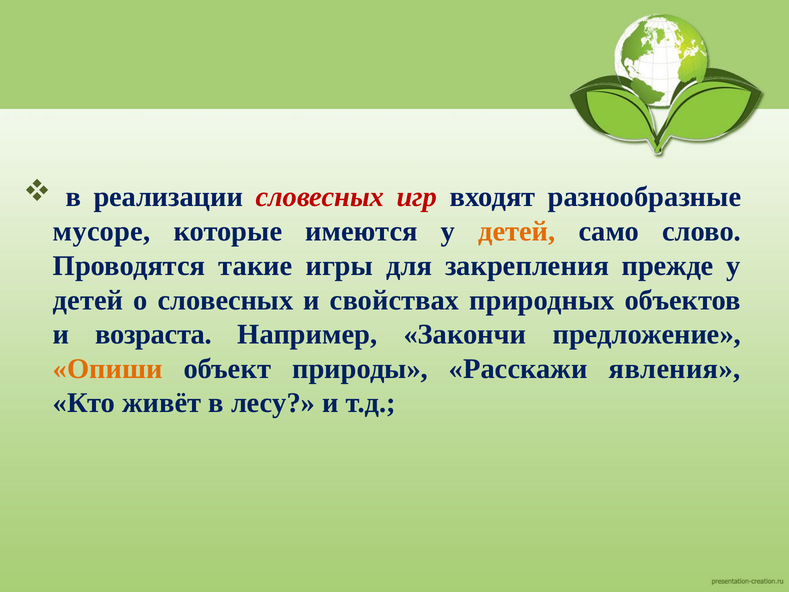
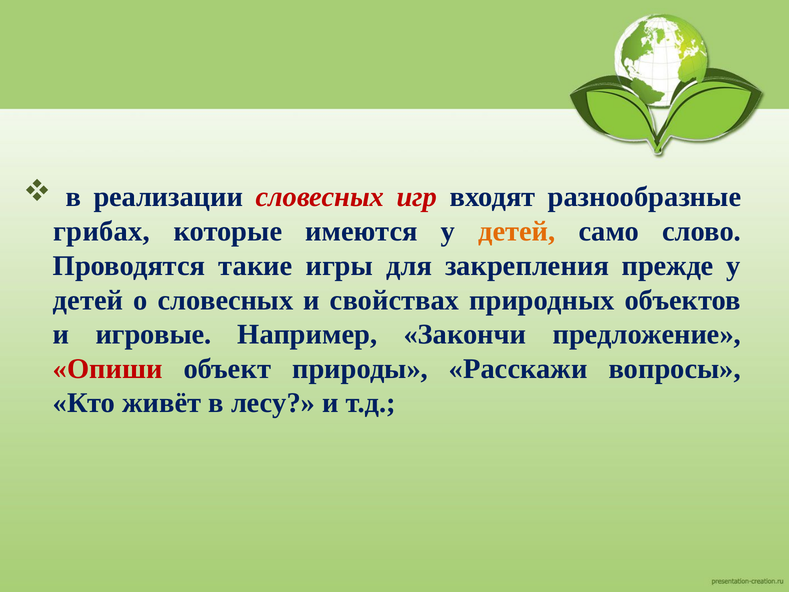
мусоре: мусоре -> грибах
возраста: возраста -> игровые
Опиши colour: orange -> red
явления: явления -> вопросы
